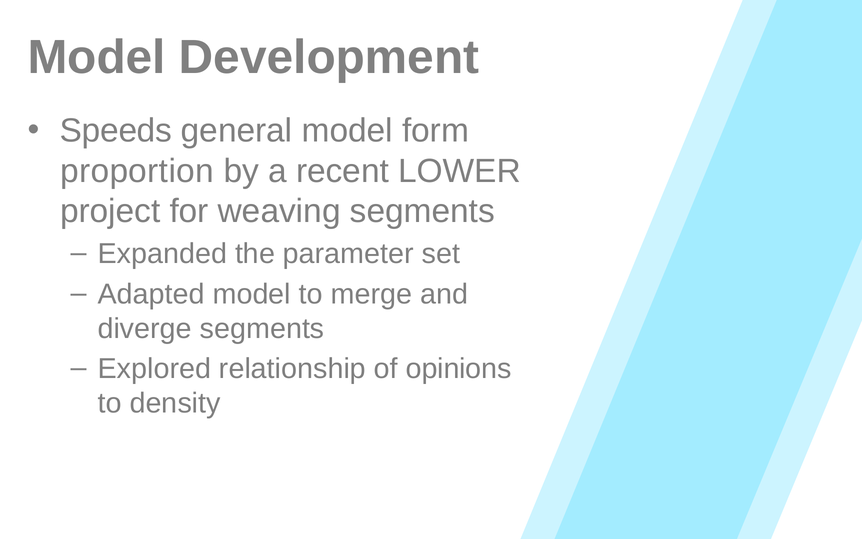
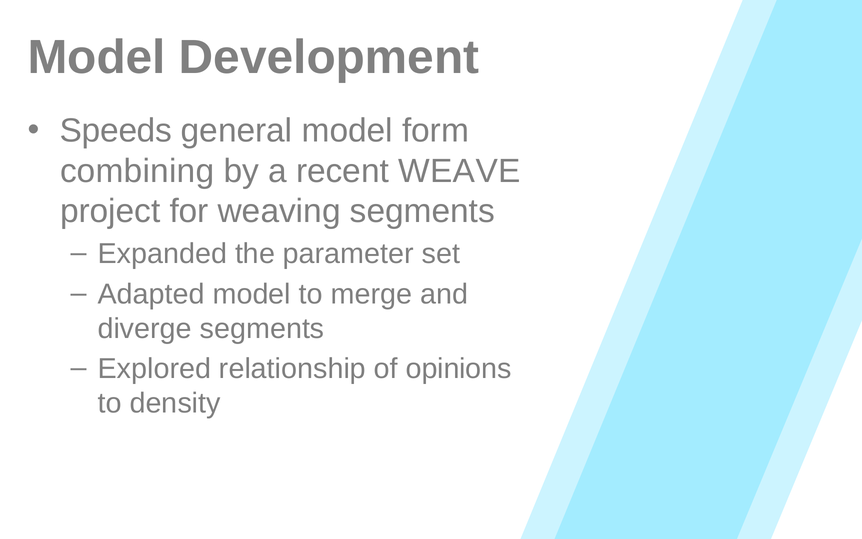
proportion: proportion -> combining
LOWER: LOWER -> WEAVE
